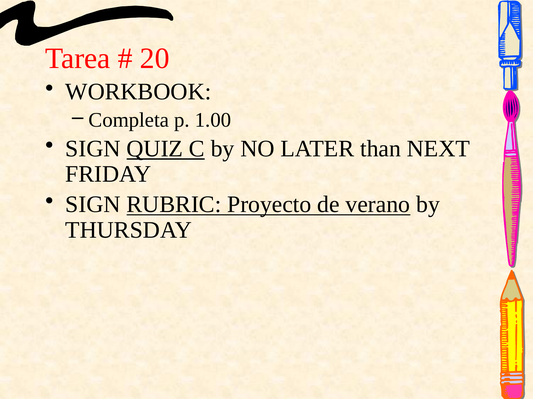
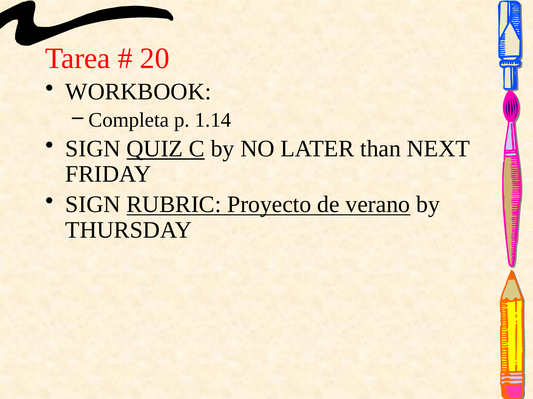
1.00: 1.00 -> 1.14
